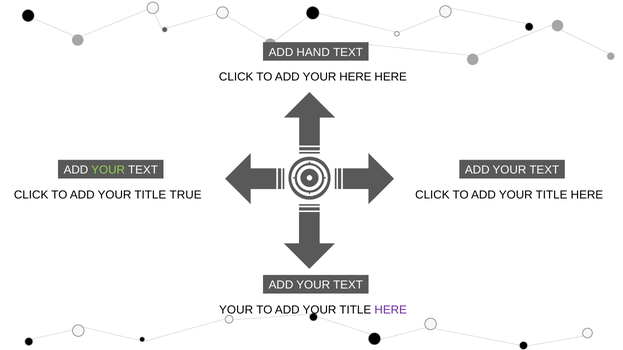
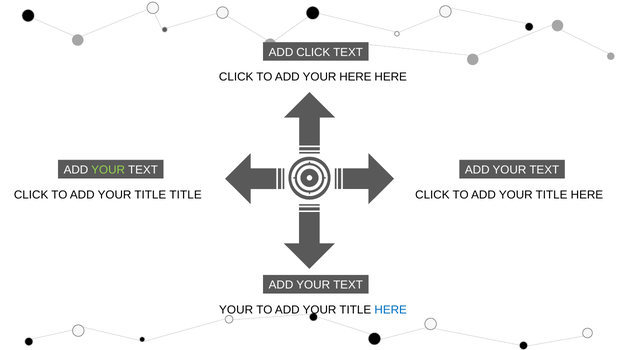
ADD HAND: HAND -> CLICK
TITLE TRUE: TRUE -> TITLE
HERE at (391, 310) colour: purple -> blue
